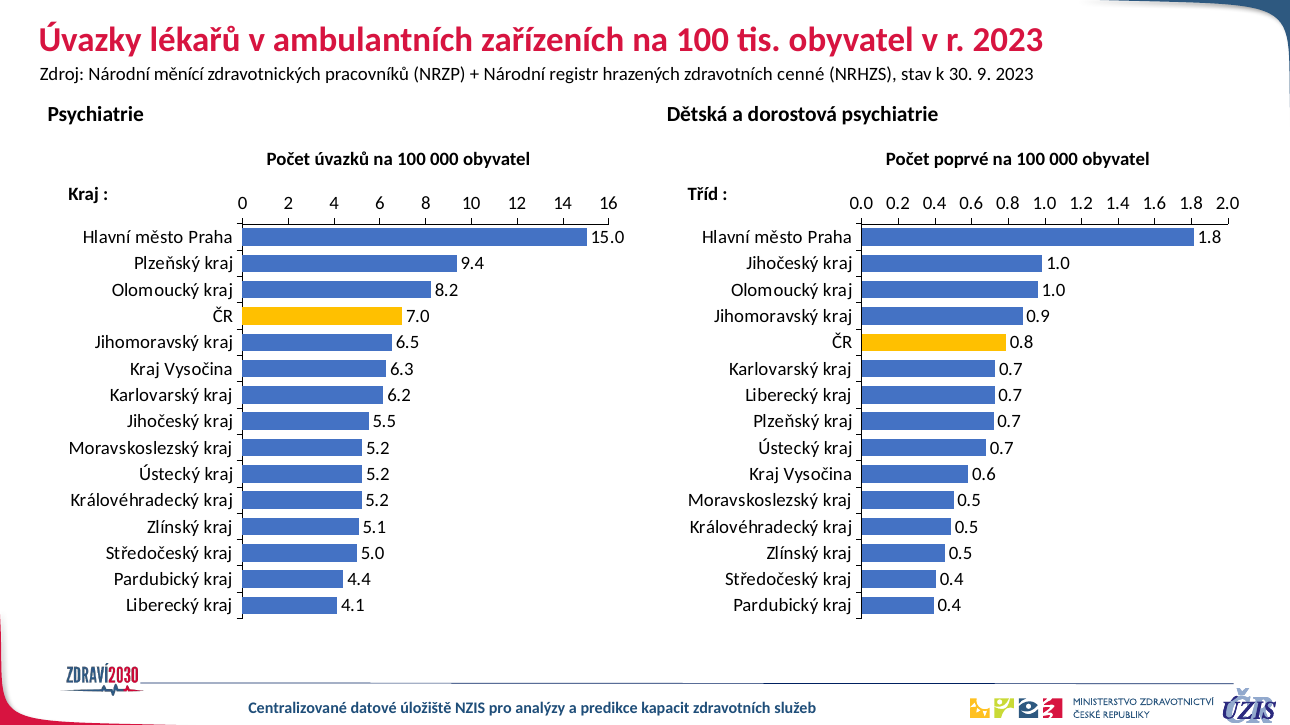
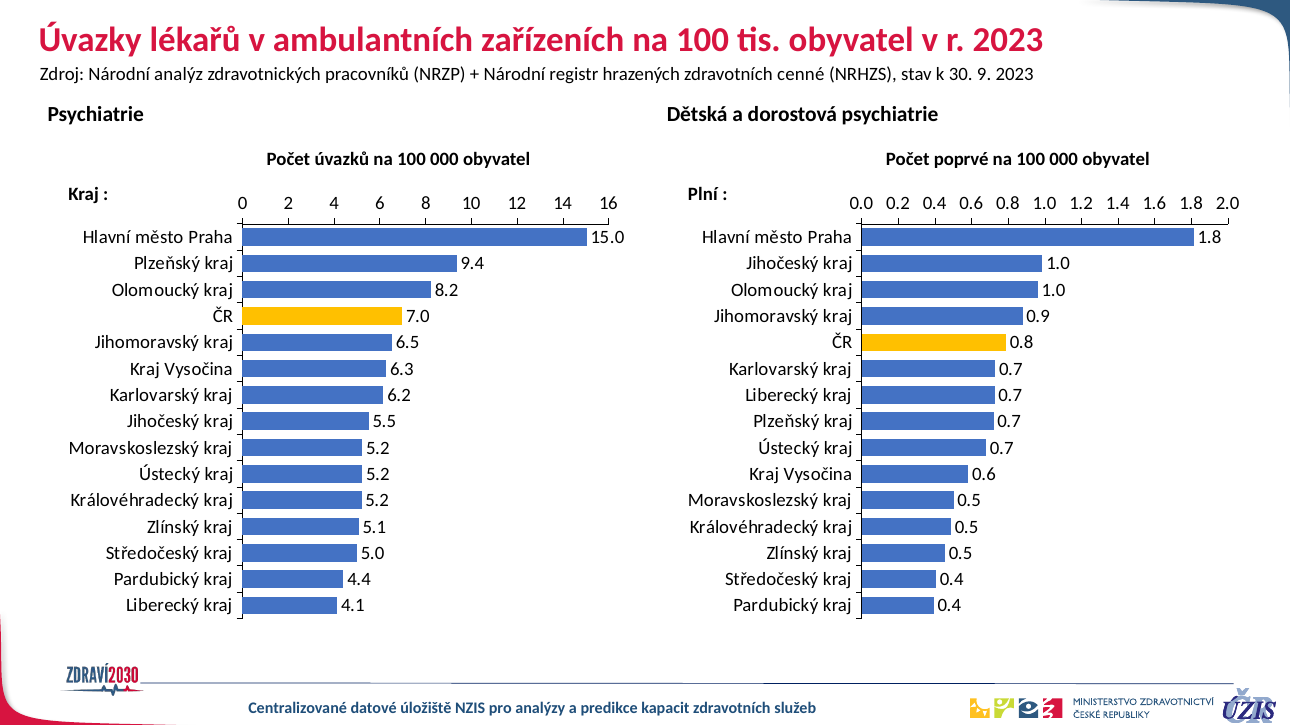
měnící: měnící -> analýz
Tříd: Tříd -> Plní
